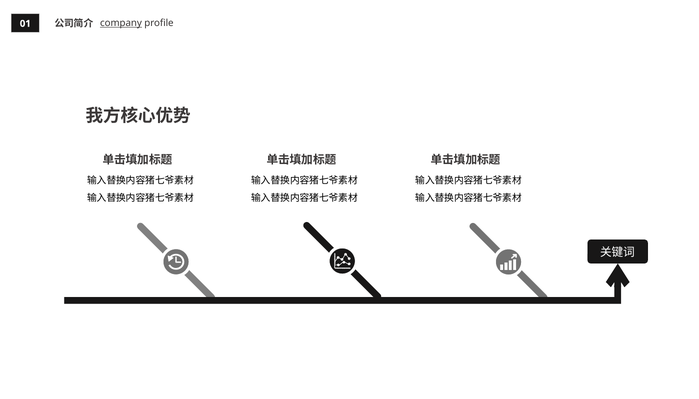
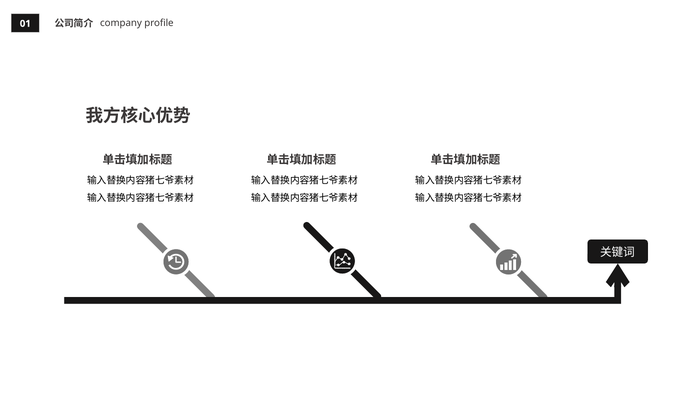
company underline: present -> none
